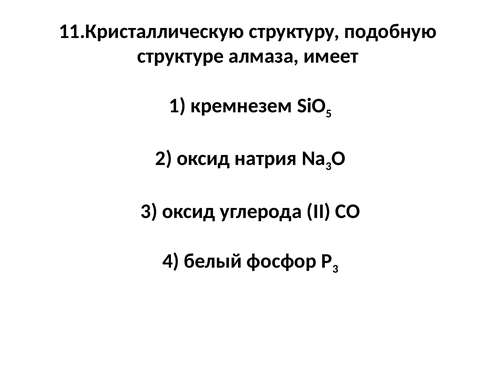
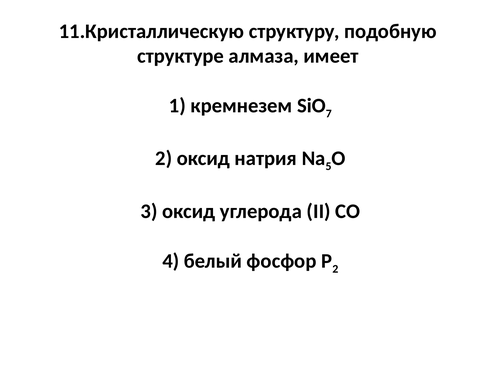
5: 5 -> 7
3 at (329, 166): 3 -> 5
3 at (335, 269): 3 -> 2
